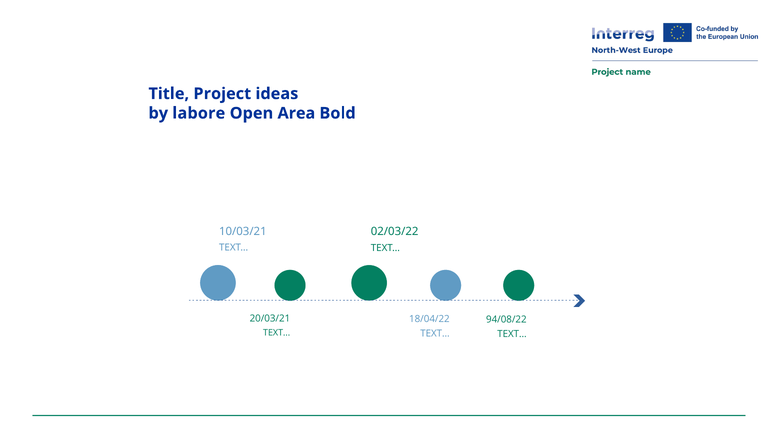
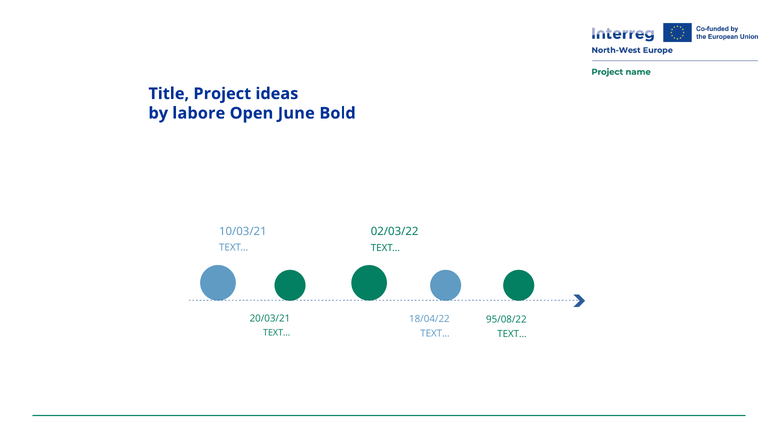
Area: Area -> June
94/08/22: 94/08/22 -> 95/08/22
